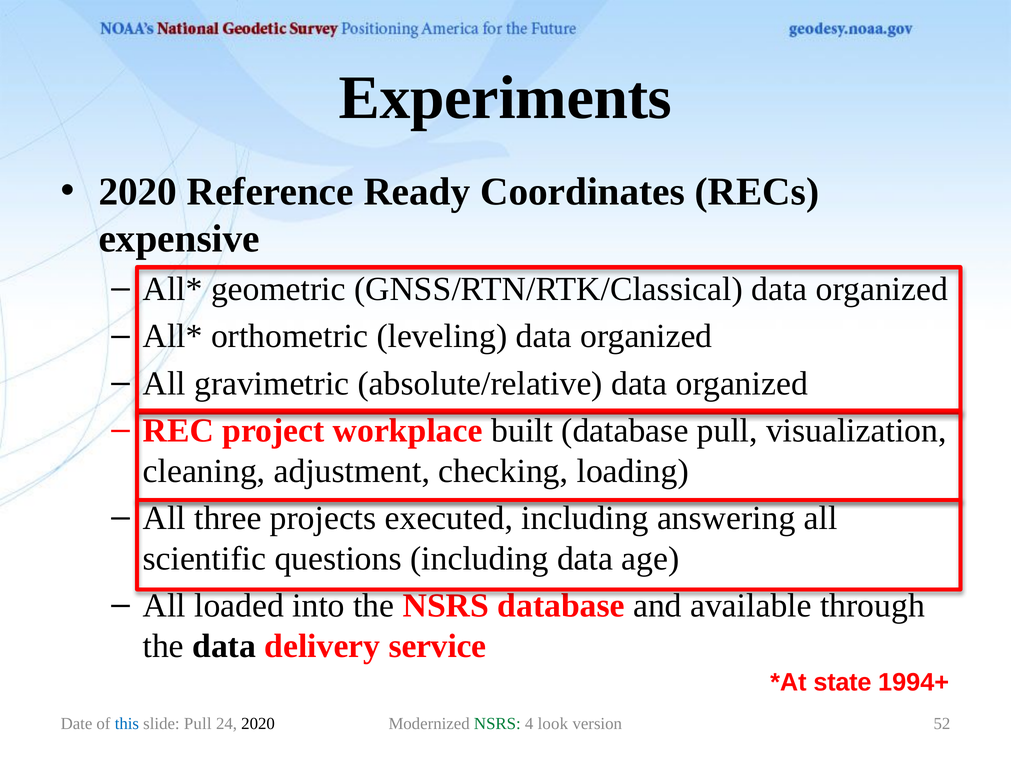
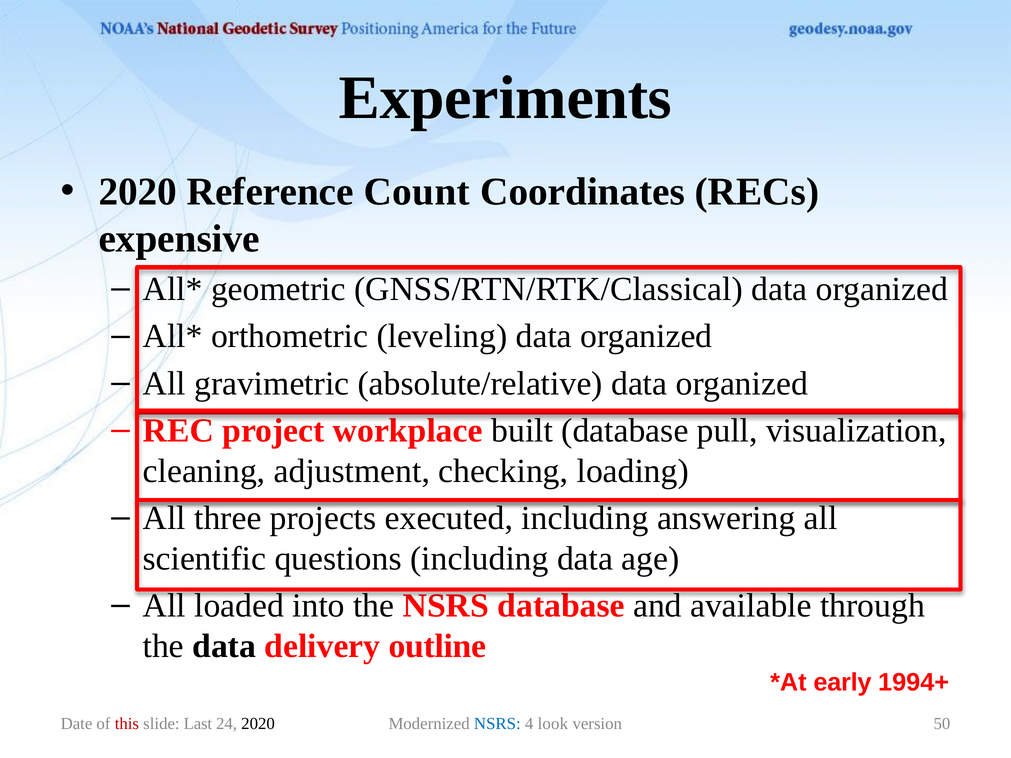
Ready: Ready -> Count
service: service -> outline
state: state -> early
this colour: blue -> red
slide Pull: Pull -> Last
NSRS at (497, 724) colour: green -> blue
52: 52 -> 50
